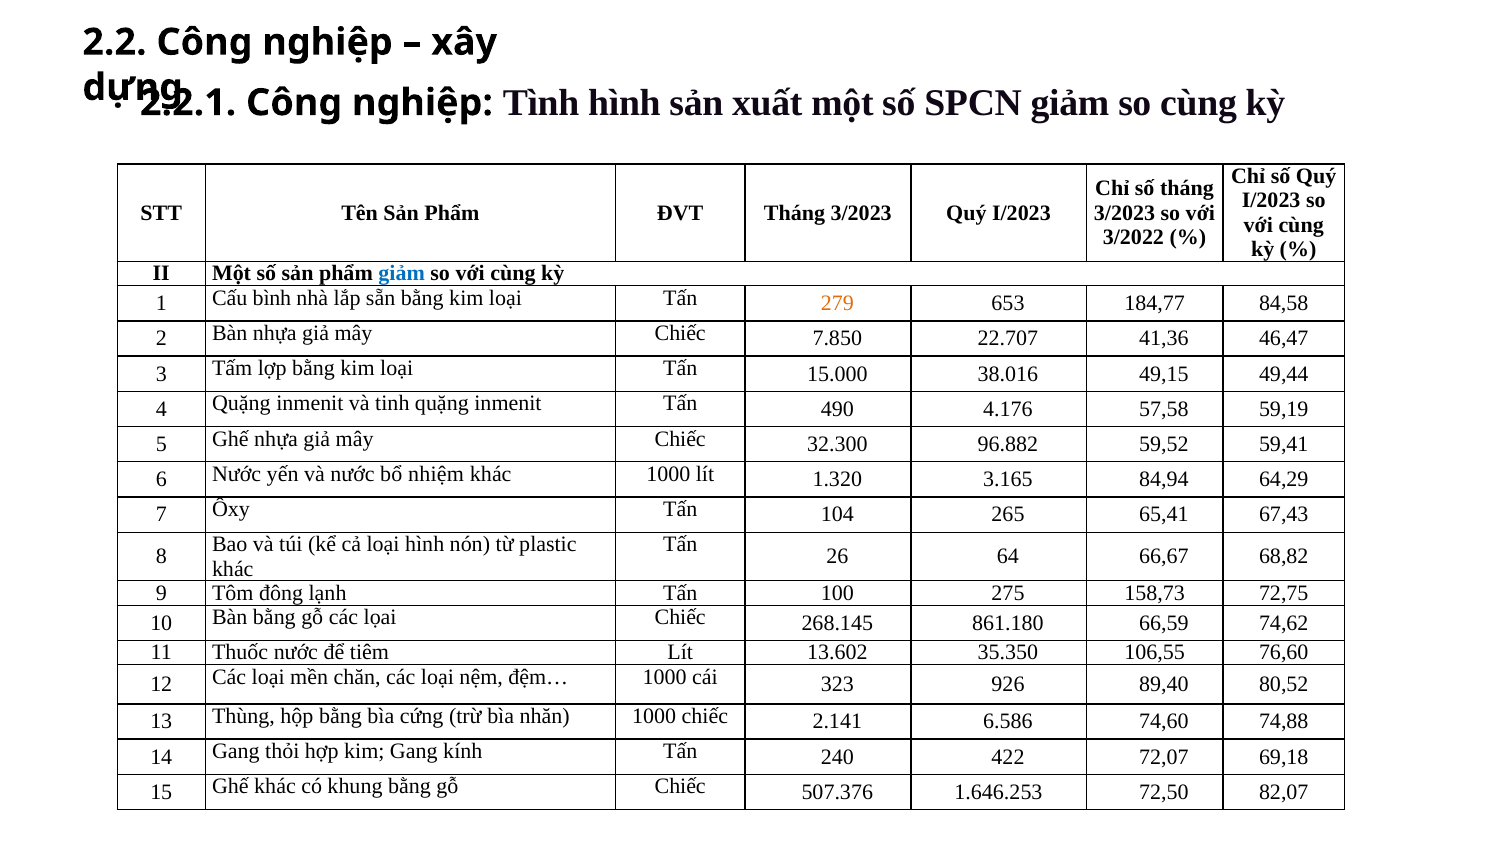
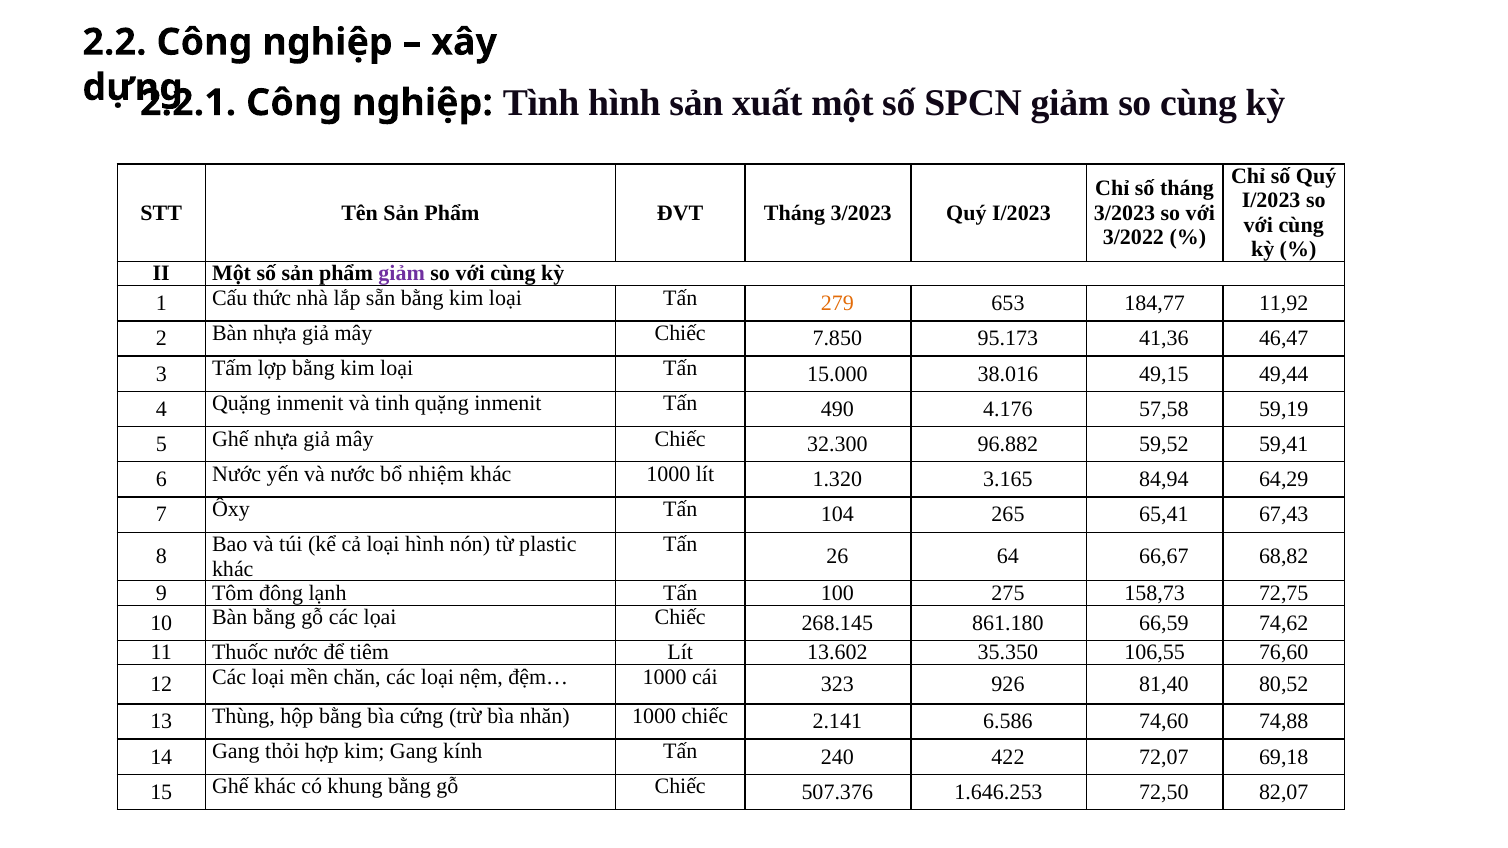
giảm at (402, 274) colour: blue -> purple
bình: bình -> thức
84,58: 84,58 -> 11,92
22.707: 22.707 -> 95.173
89,40: 89,40 -> 81,40
